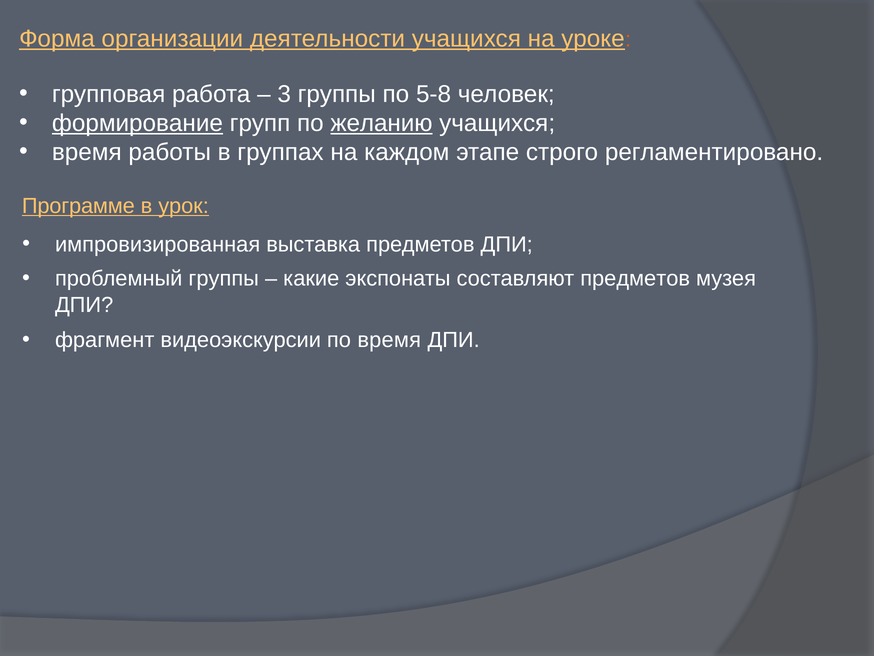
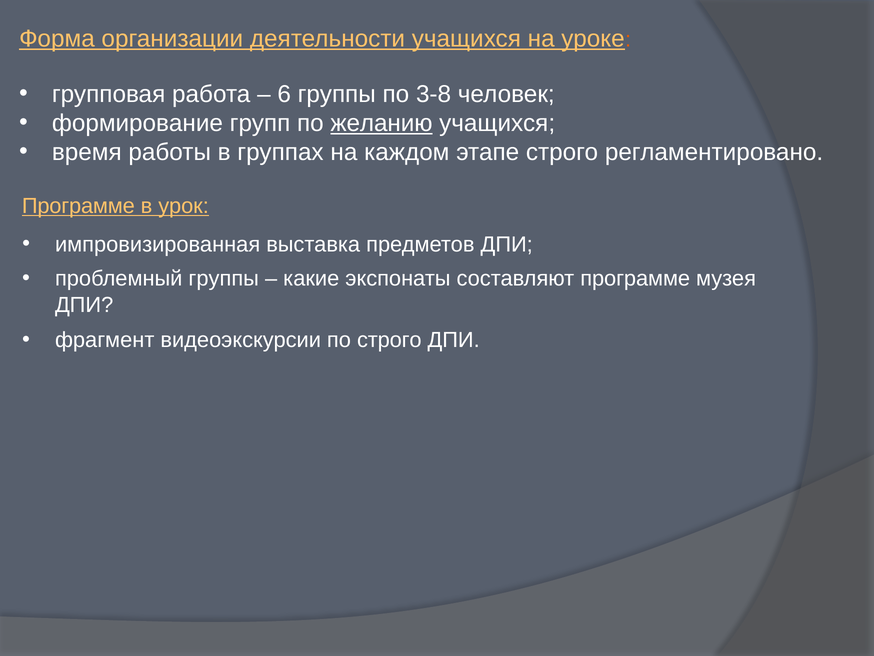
3: 3 -> 6
5-8: 5-8 -> 3-8
формирование underline: present -> none
составляют предметов: предметов -> программе
по время: время -> строго
